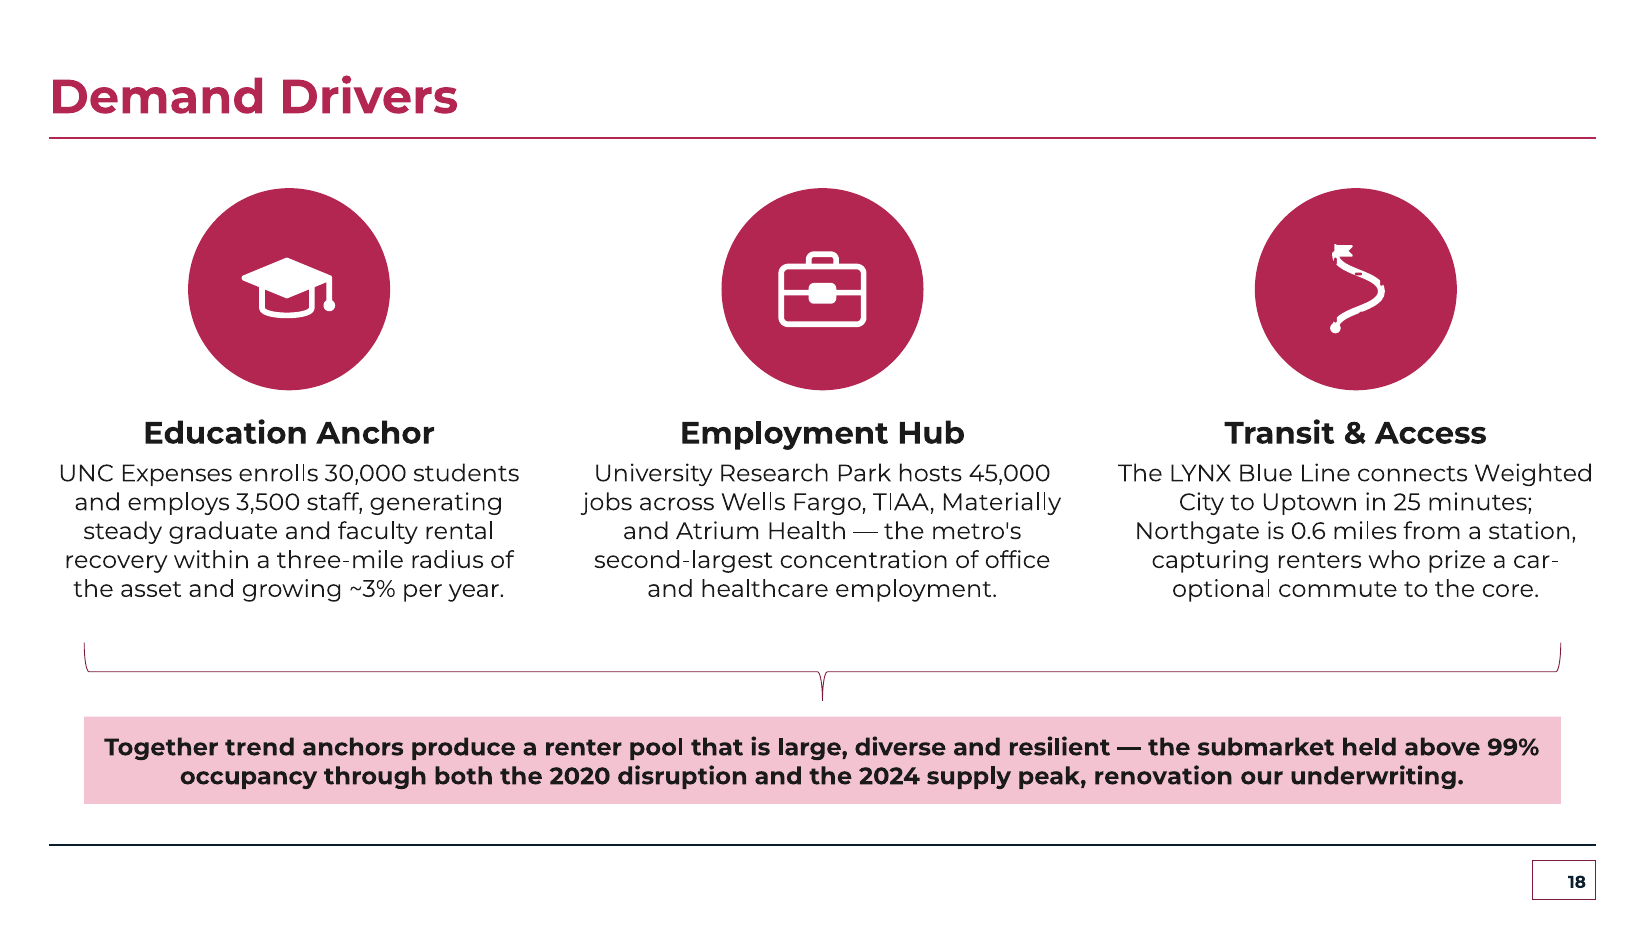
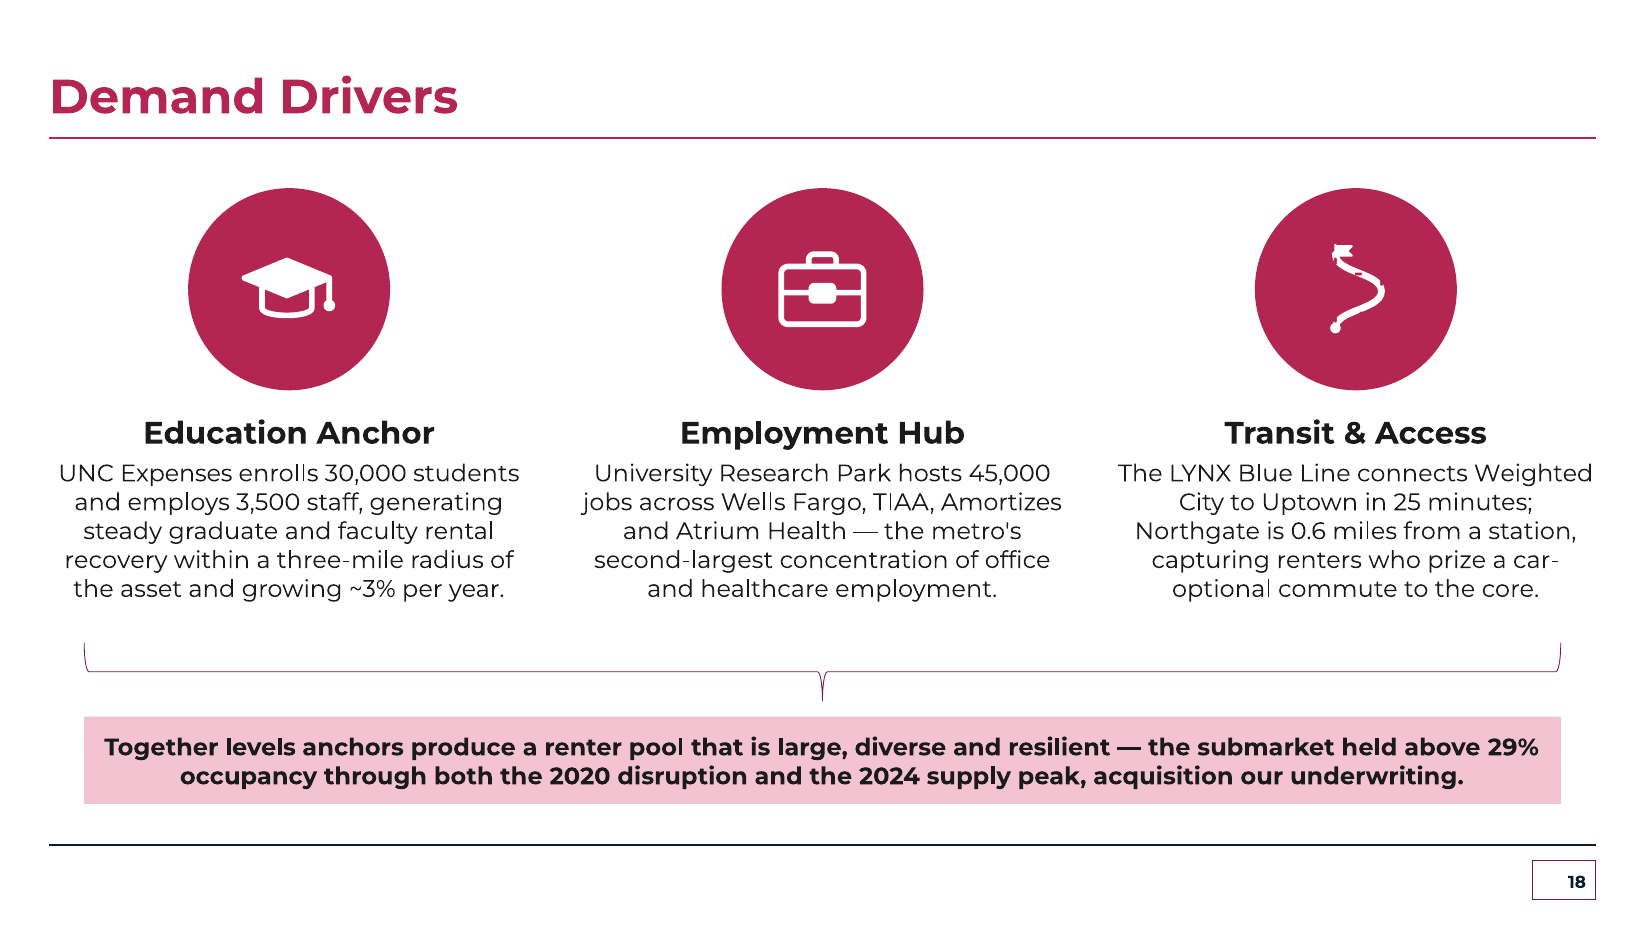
Materially: Materially -> Amortizes
trend: trend -> levels
99%: 99% -> 29%
renovation: renovation -> acquisition
